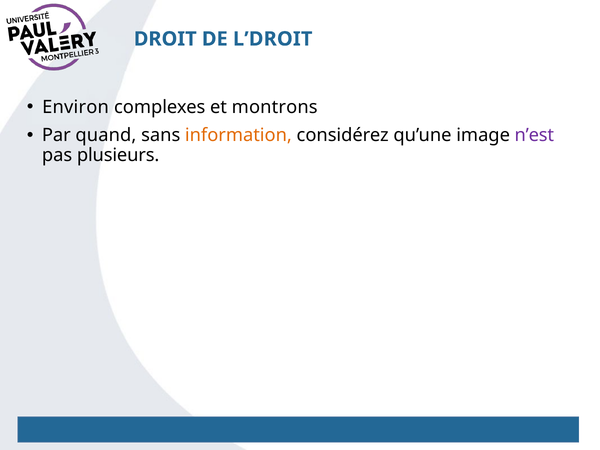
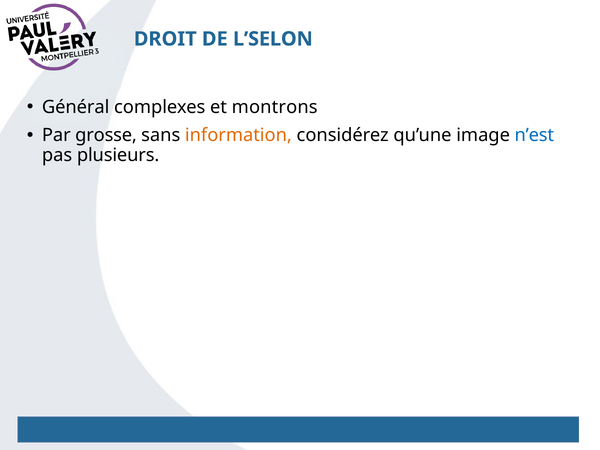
L’DROIT: L’DROIT -> L’SELON
Environ: Environ -> Général
quand: quand -> grosse
n’est colour: purple -> blue
